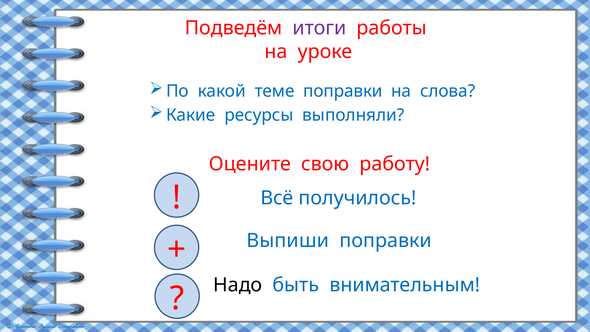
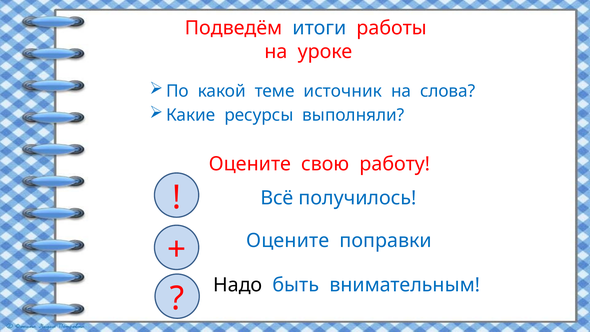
итоги colour: purple -> blue
теме поправки: поправки -> источник
Выпиши at (288, 241): Выпиши -> Оцените
